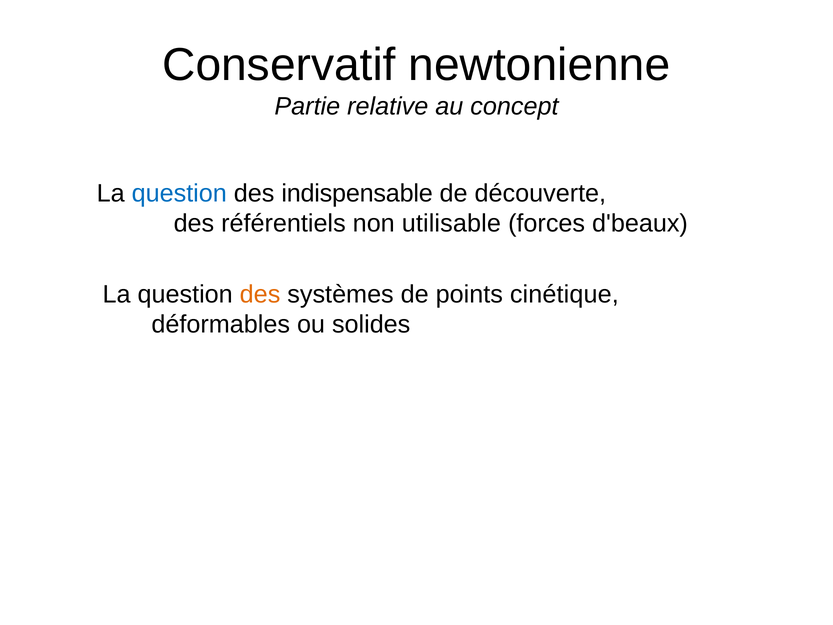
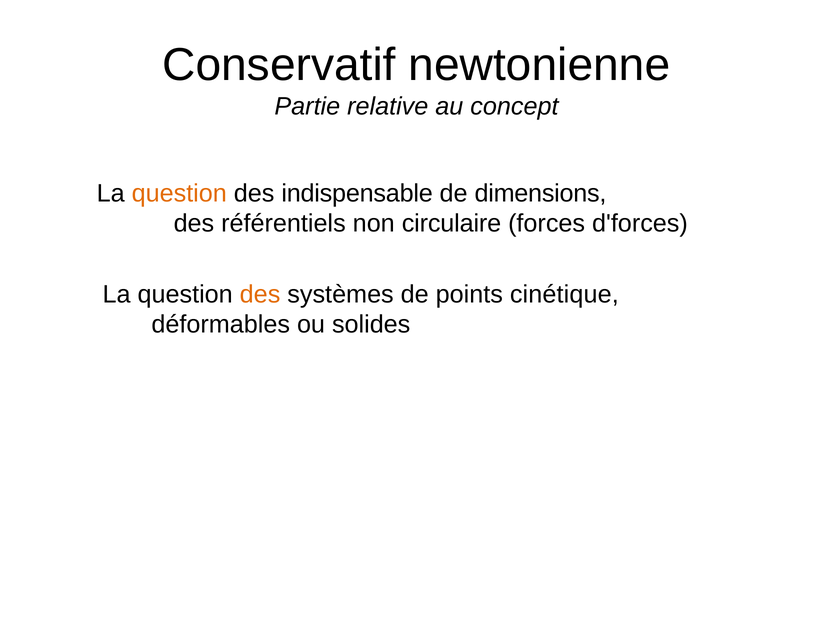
question at (179, 193) colour: blue -> orange
découverte: découverte -> dimensions
utilisable: utilisable -> circulaire
d'beaux: d'beaux -> d'forces
